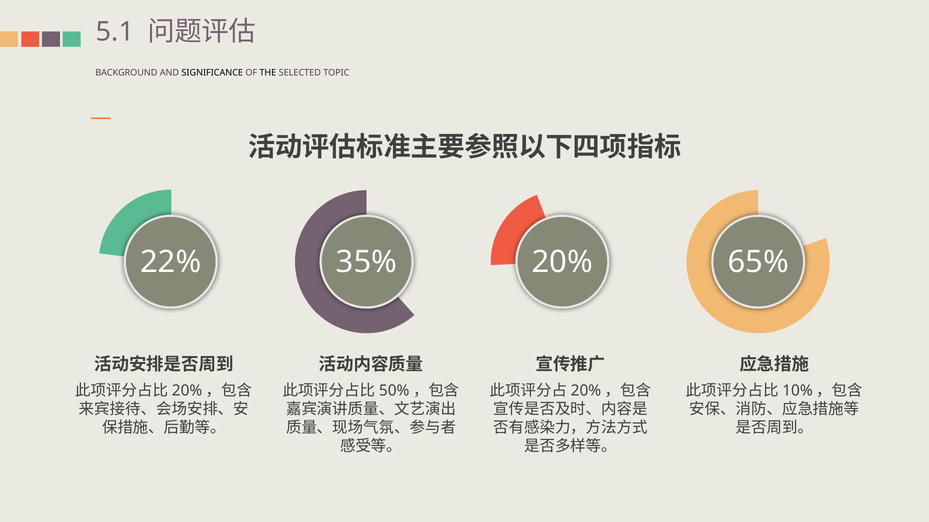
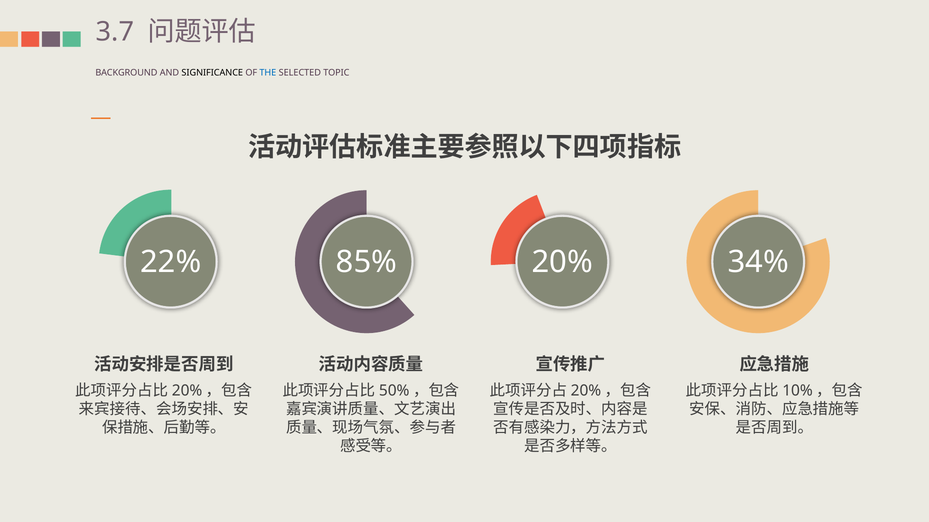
5.1: 5.1 -> 3.7
THE colour: black -> blue
35%: 35% -> 85%
65%: 65% -> 34%
